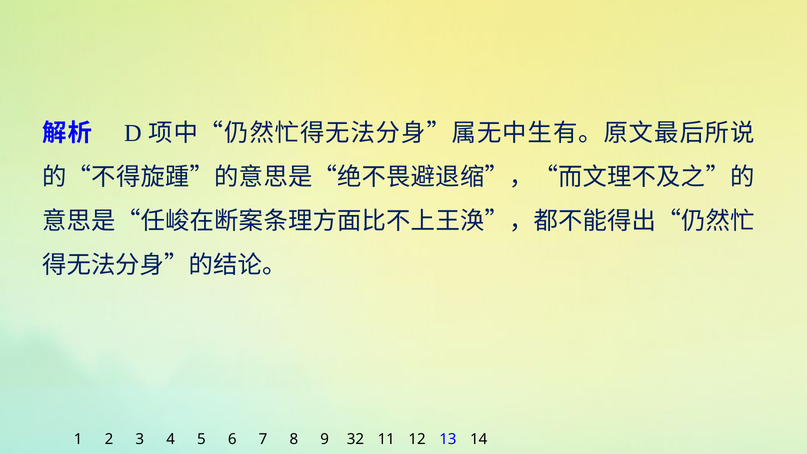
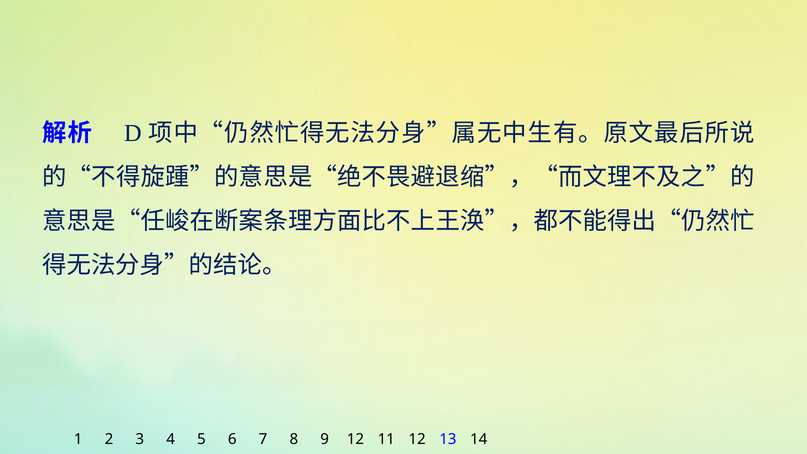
9 32: 32 -> 12
